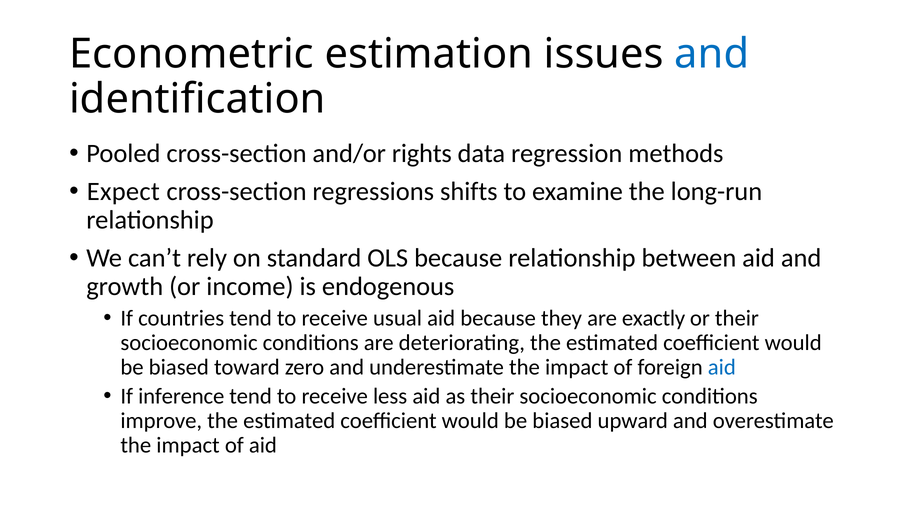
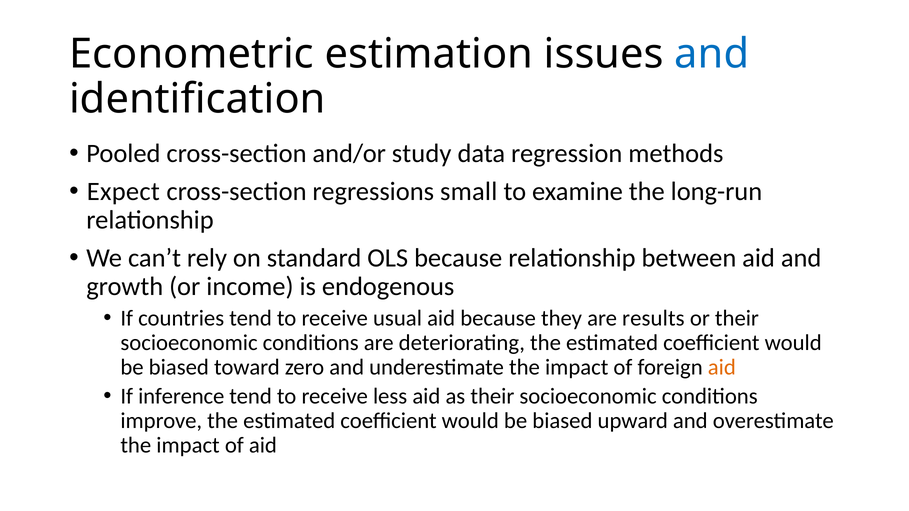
rights: rights -> study
shifts: shifts -> small
exactly: exactly -> results
aid at (722, 367) colour: blue -> orange
